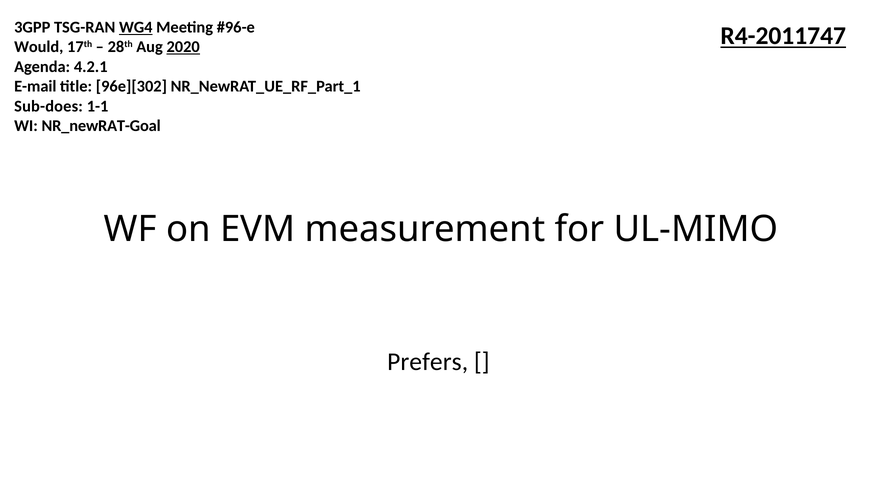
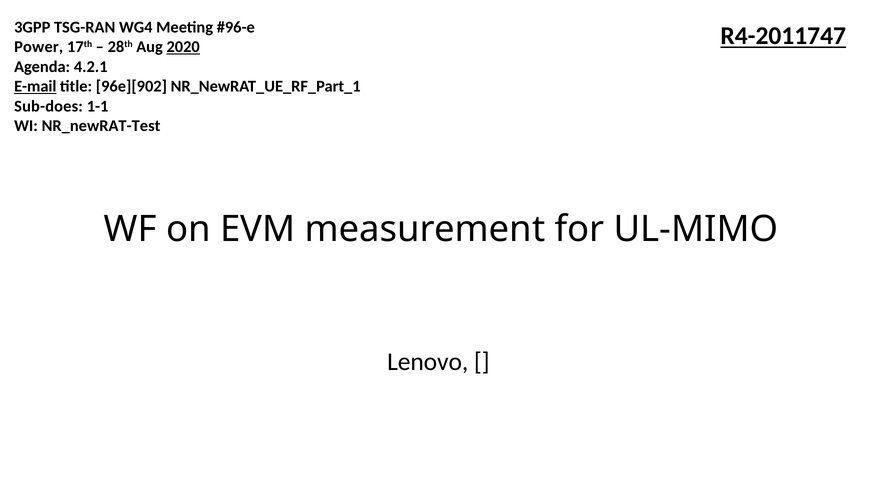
WG4 underline: present -> none
Would: Would -> Power
E-mail underline: none -> present
96e][302: 96e][302 -> 96e][902
NR_newRAT-Goal: NR_newRAT-Goal -> NR_newRAT-Test
Prefers: Prefers -> Lenovo
